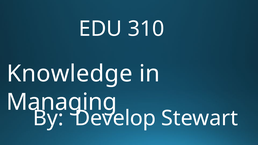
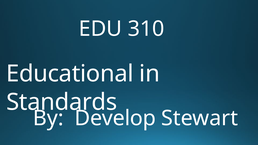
Knowledge: Knowledge -> Educational
Managing: Managing -> Standards
